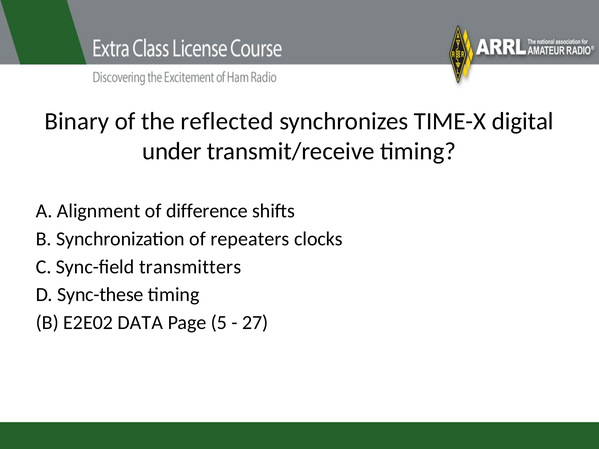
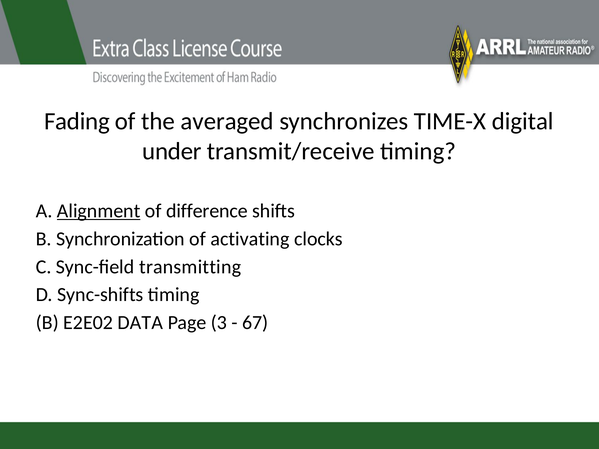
Binary: Binary -> Fading
reflected: reflected -> averaged
Alignment underline: none -> present
repeaters: repeaters -> activating
transmitters: transmitters -> transmitting
Sync-these: Sync-these -> Sync-shifts
5: 5 -> 3
27: 27 -> 67
